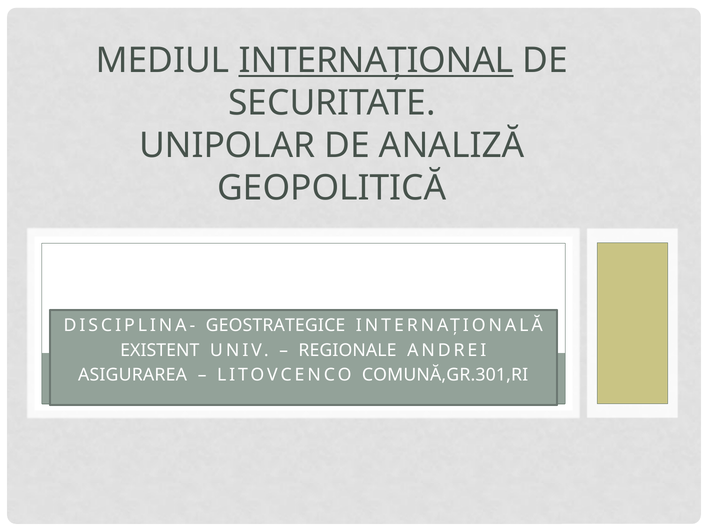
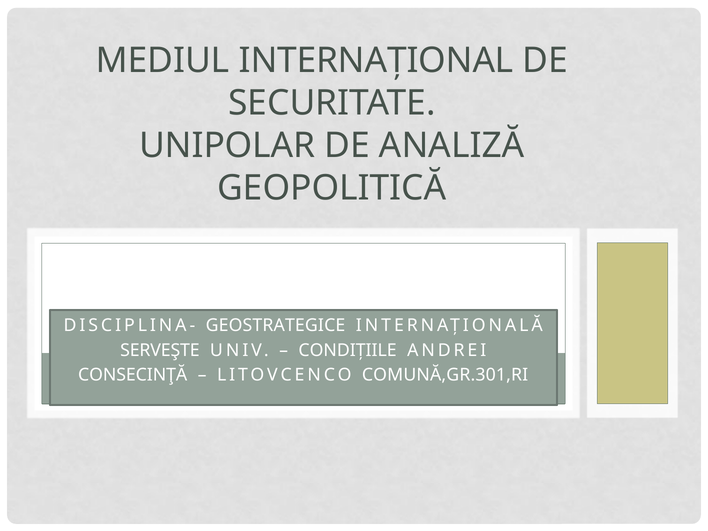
INTERNAȚIONAL underline: present -> none
EXISTENT: EXISTENT -> SERVEŞTE
REGIONALE: REGIONALE -> CONDIȚIILE
ASIGURAREA: ASIGURAREA -> CONSECINŢĂ
